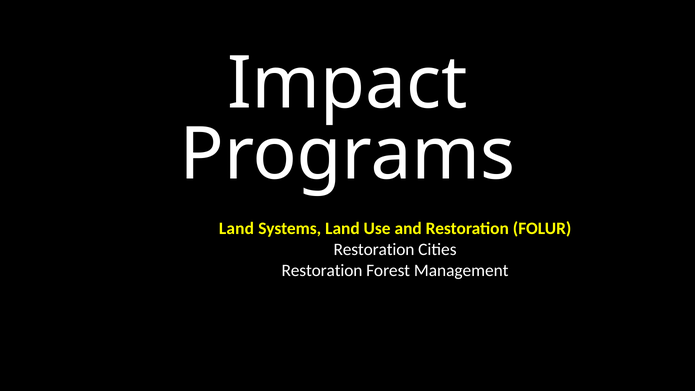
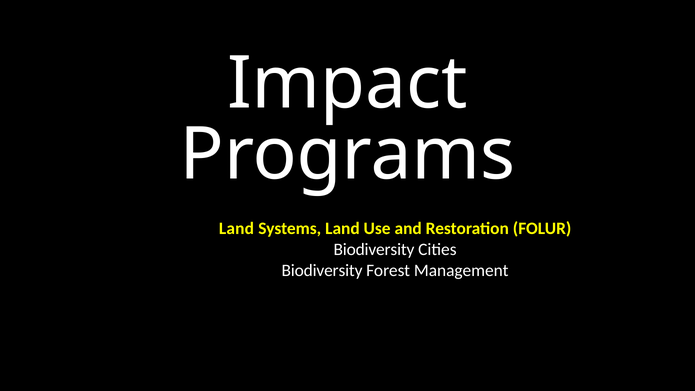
Restoration at (374, 250): Restoration -> Biodiversity
Restoration at (322, 270): Restoration -> Biodiversity
